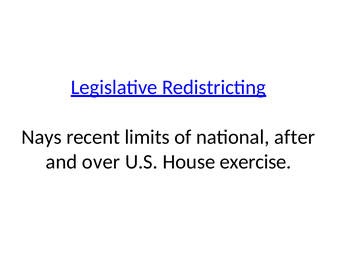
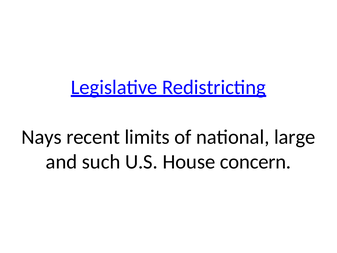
after: after -> large
over: over -> such
exercise: exercise -> concern
